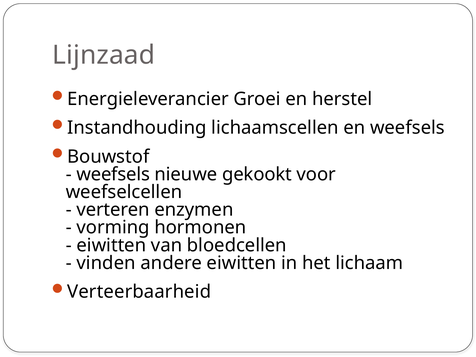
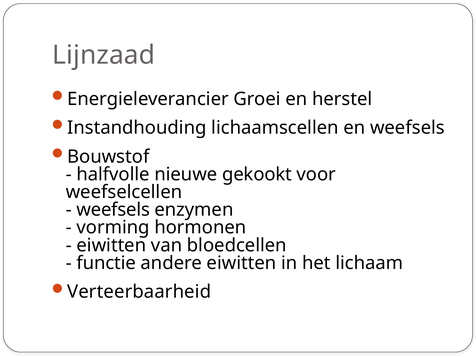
weefsels at (113, 174): weefsels -> halfvolle
verteren at (113, 210): verteren -> weefsels
vinden: vinden -> functie
